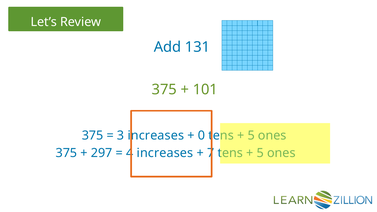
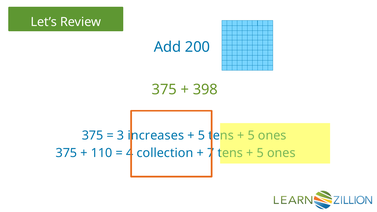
131: 131 -> 200
101: 101 -> 398
0 at (202, 135): 0 -> 5
297: 297 -> 110
increases at (165, 153): increases -> collection
